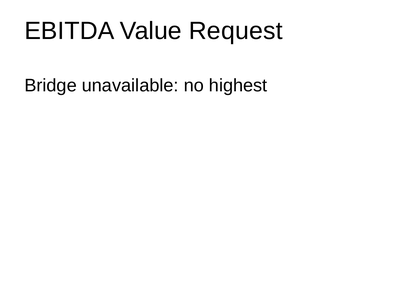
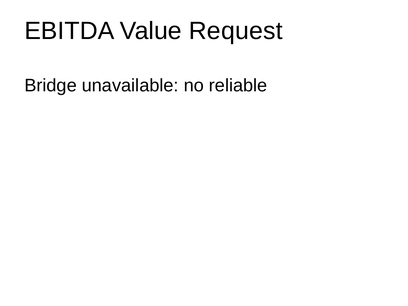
highest: highest -> reliable
